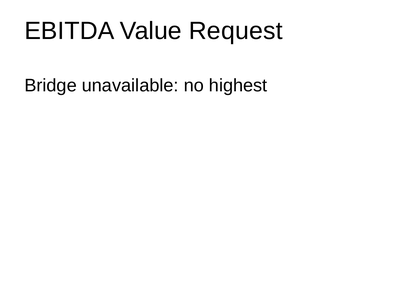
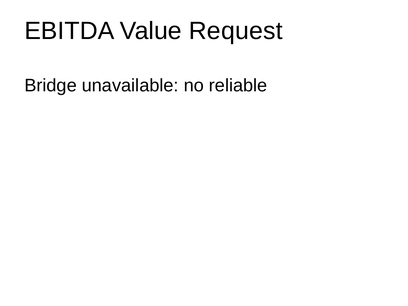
highest: highest -> reliable
